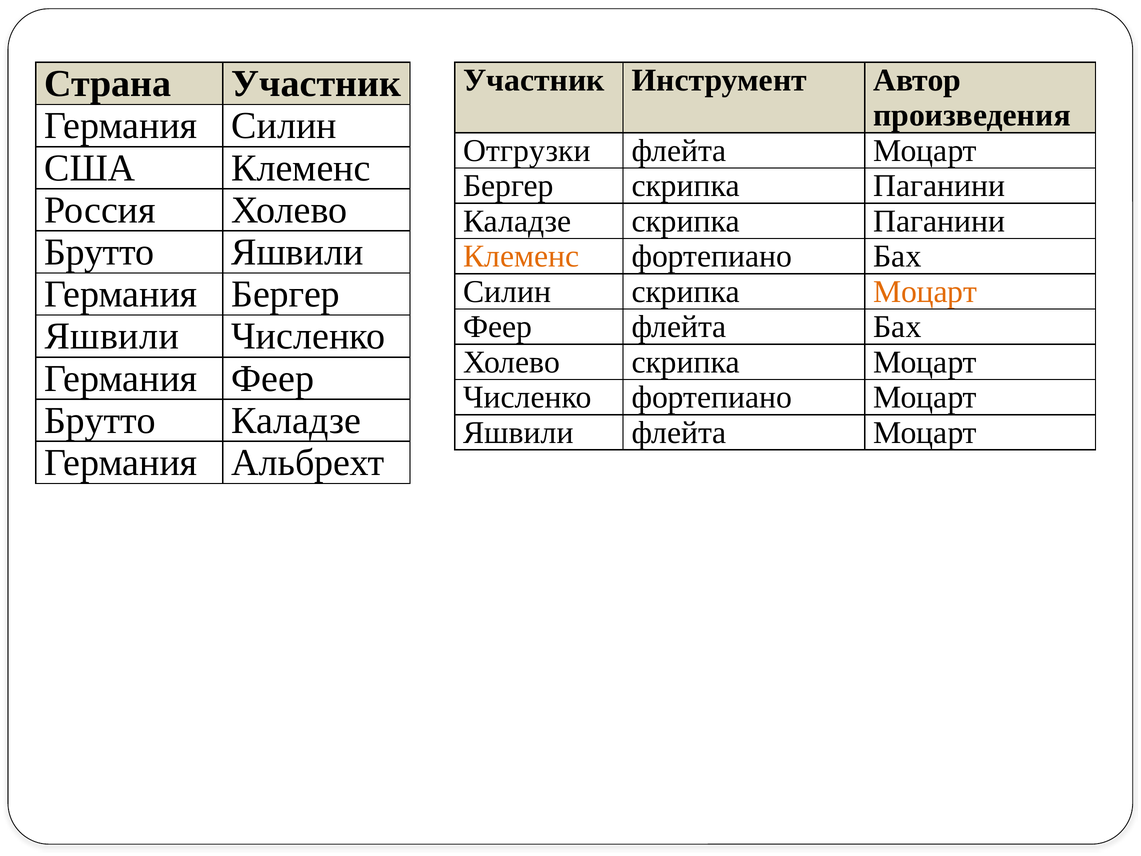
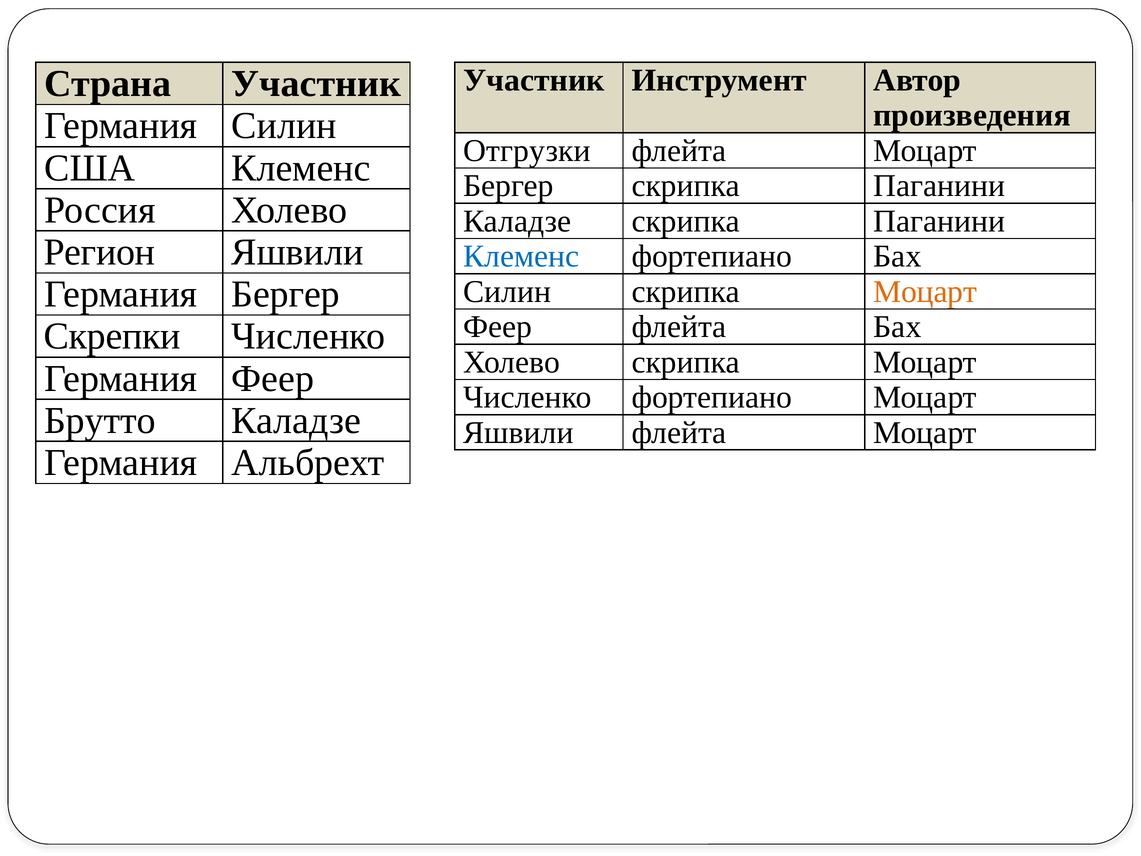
Брутто at (99, 252): Брутто -> Регион
Клеменс at (521, 256) colour: orange -> blue
Яшвили at (112, 336): Яшвили -> Скрепки
